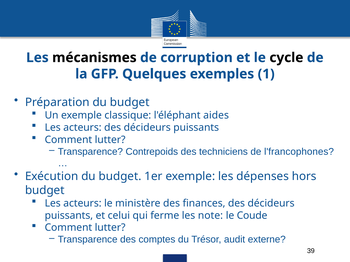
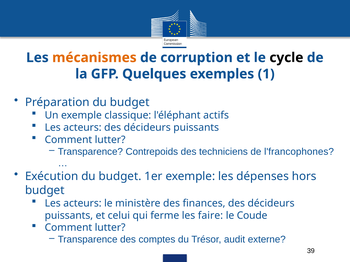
mécanismes colour: black -> orange
aides: aides -> actifs
note: note -> faire
